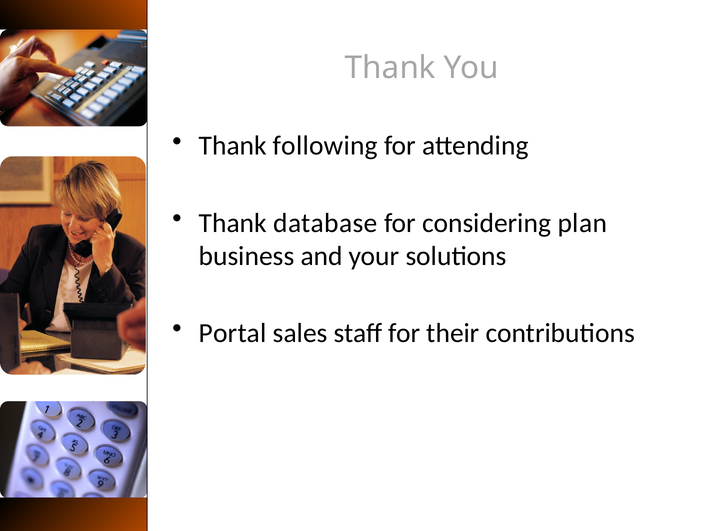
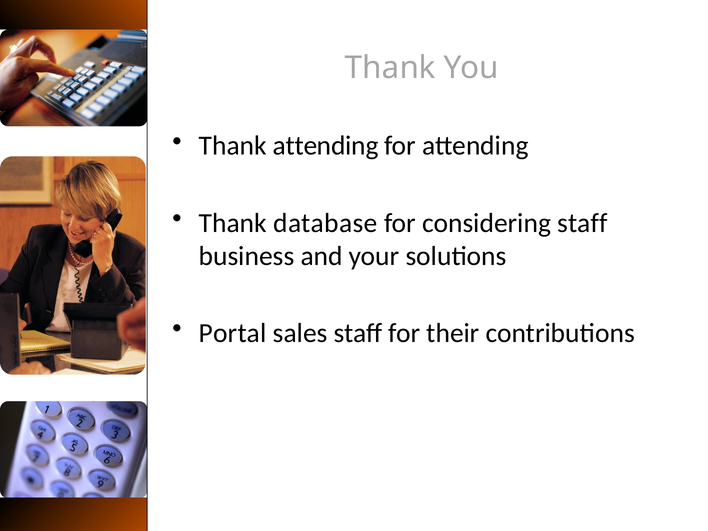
Thank following: following -> attending
considering plan: plan -> staff
